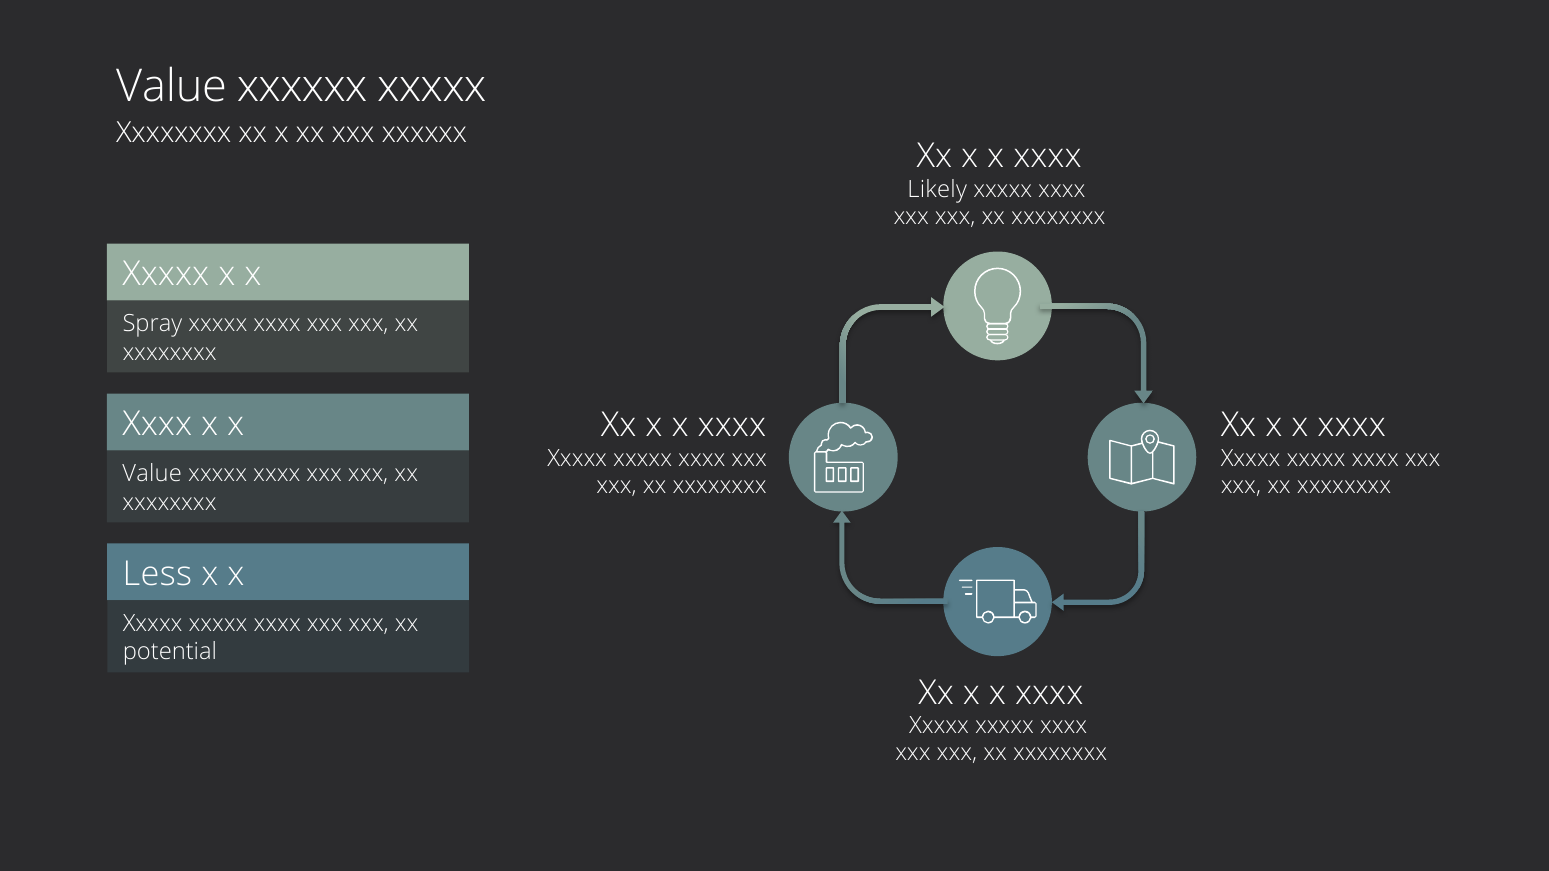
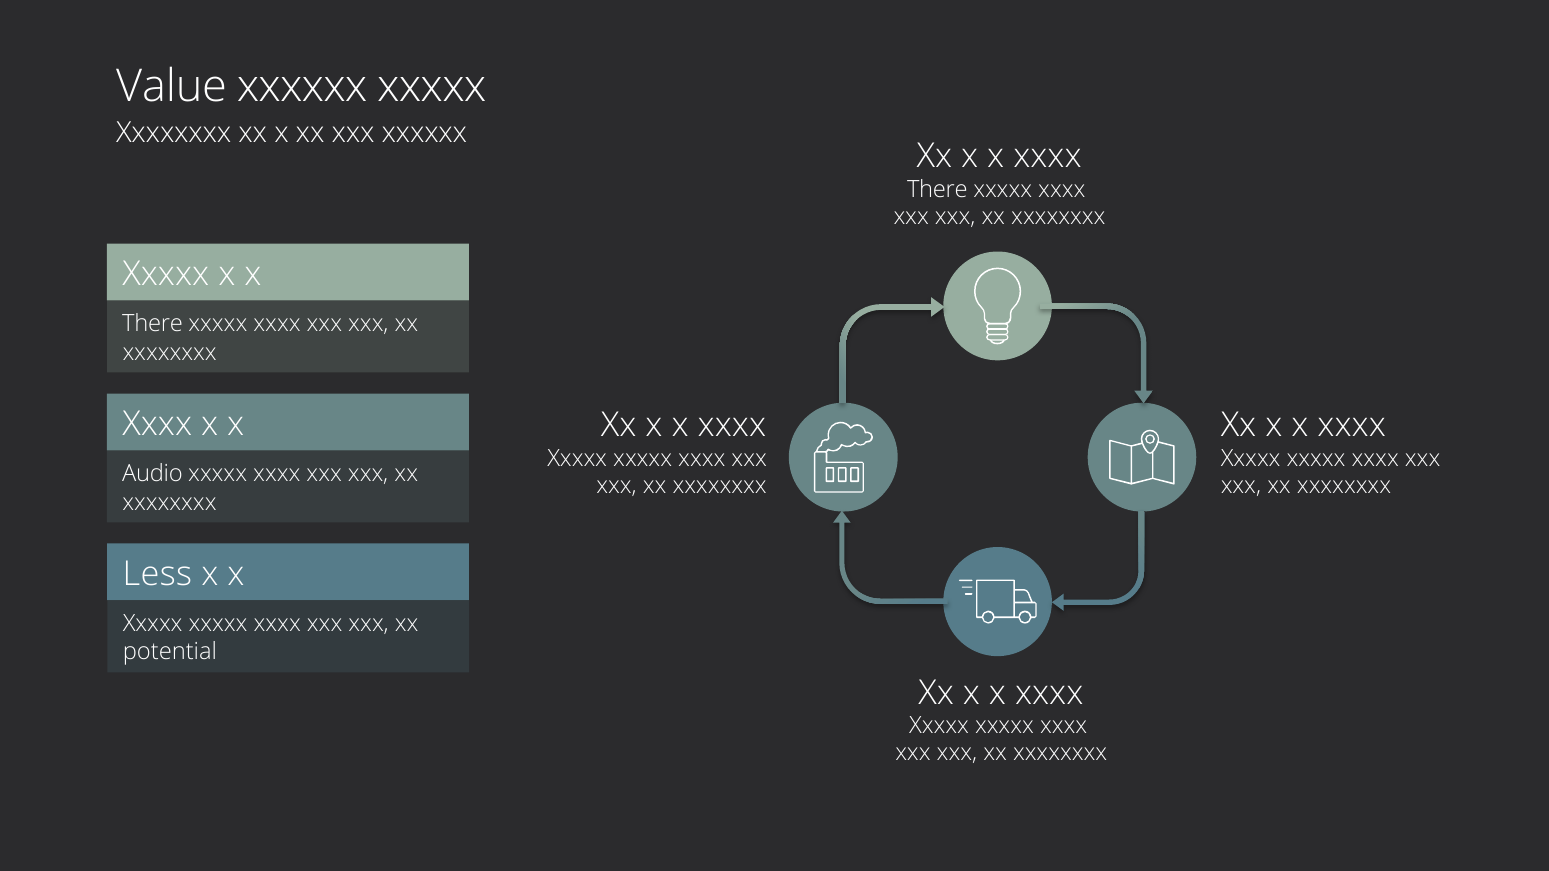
Likely at (937, 189): Likely -> There
Spray at (152, 324): Spray -> There
Value at (152, 474): Value -> Audio
